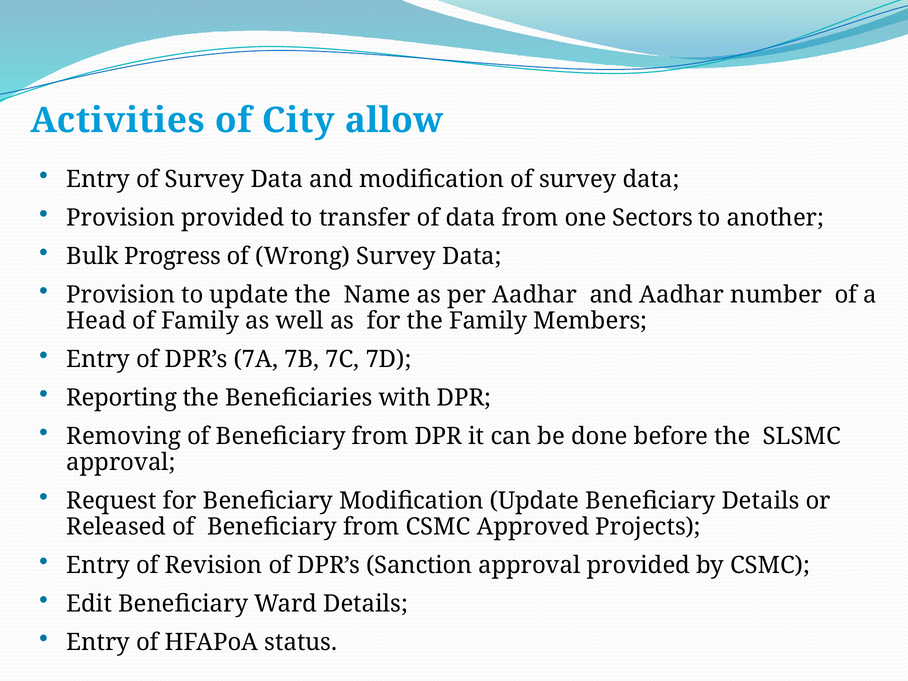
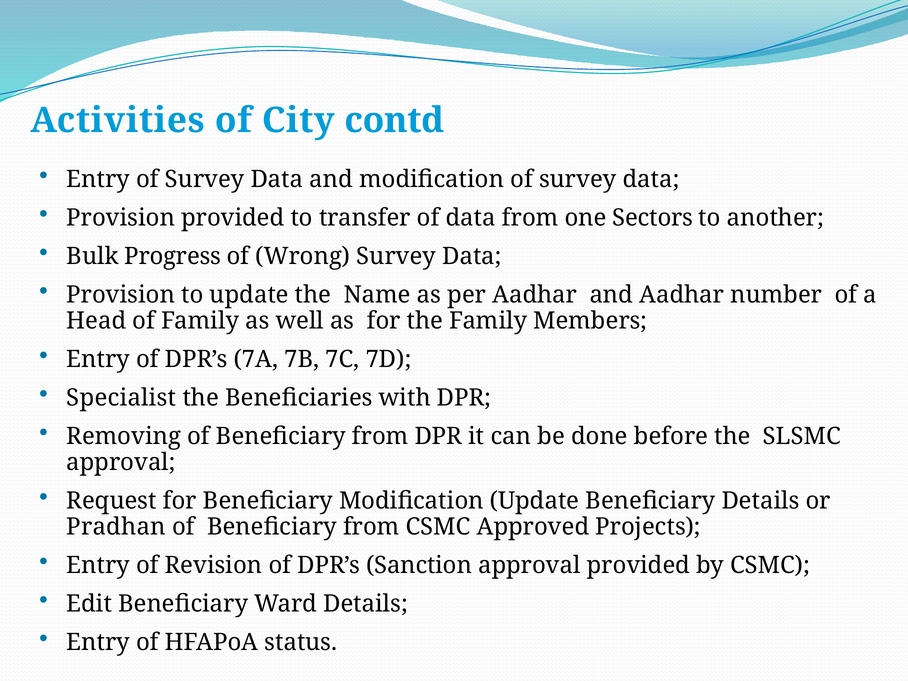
allow: allow -> contd
Reporting: Reporting -> Specialist
Released: Released -> Pradhan
